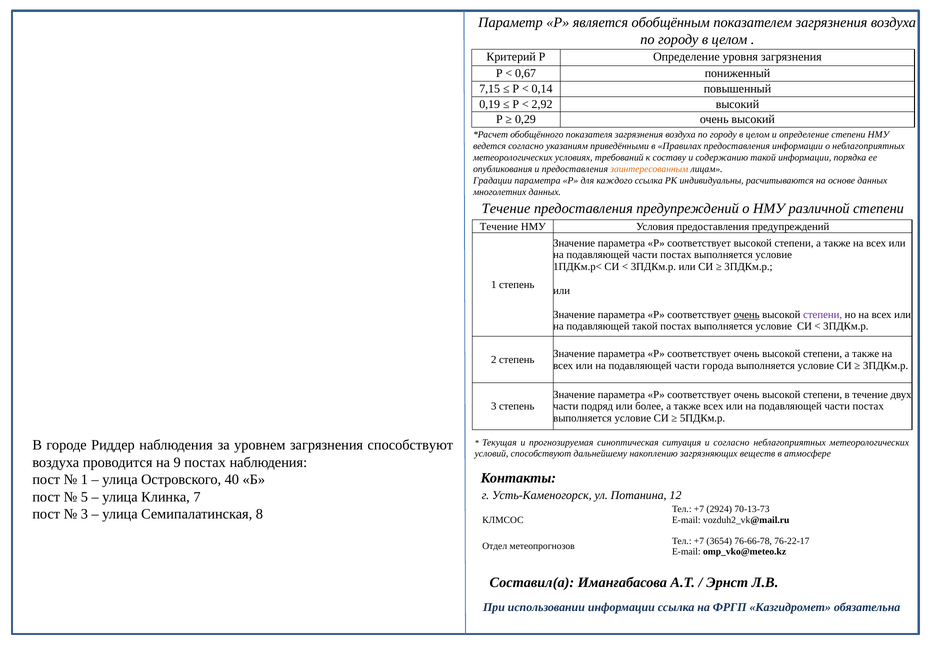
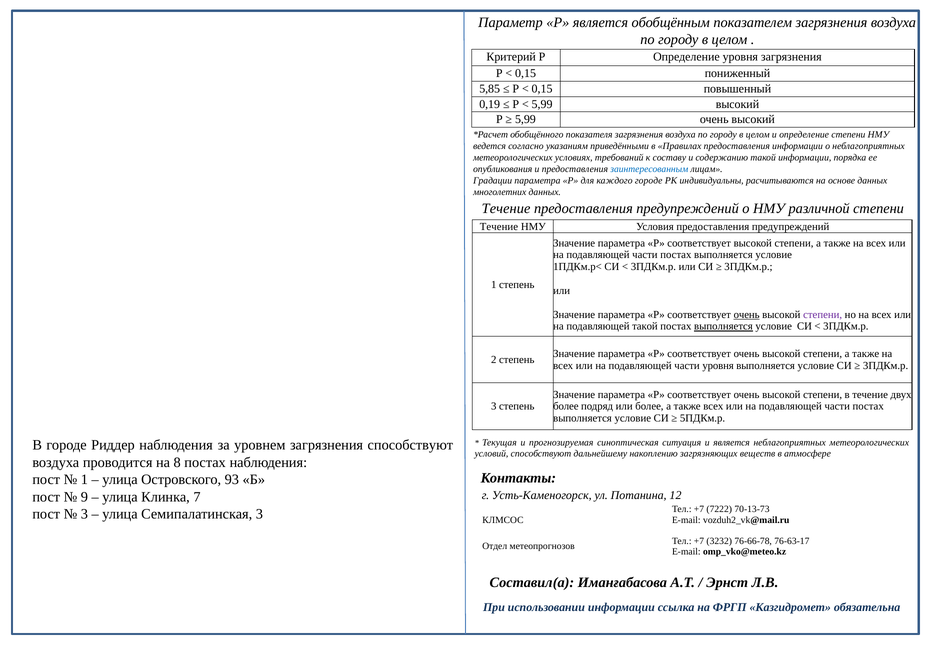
0,67 at (526, 73): 0,67 -> 0,15
7,15: 7,15 -> 5,85
0,14 at (542, 89): 0,14 -> 0,15
2,92 at (542, 104): 2,92 -> 5,99
0,29 at (525, 119): 0,29 -> 5,99
заинтересованным colour: orange -> blue
каждого ссылка: ссылка -> городе
выполняется at (723, 326) underline: none -> present
части города: города -> уровня
части at (566, 406): части -> более
и согласно: согласно -> является
9: 9 -> 8
40: 40 -> 93
5: 5 -> 9
2924: 2924 -> 7222
Семипалатинская 8: 8 -> 3
3654: 3654 -> 3232
76-22-17: 76-22-17 -> 76-63-17
